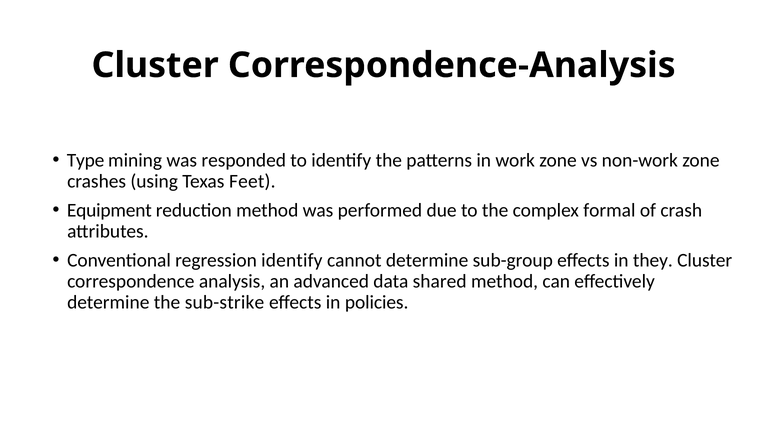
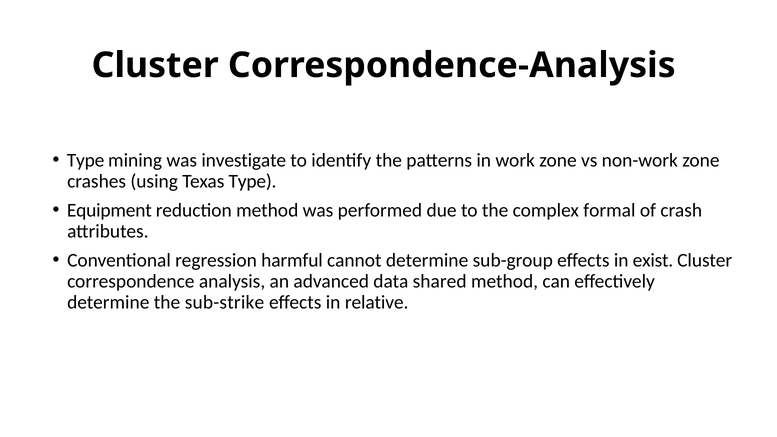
responded: responded -> investigate
Texas Feet: Feet -> Type
regression identify: identify -> harmful
they: they -> exist
policies: policies -> relative
